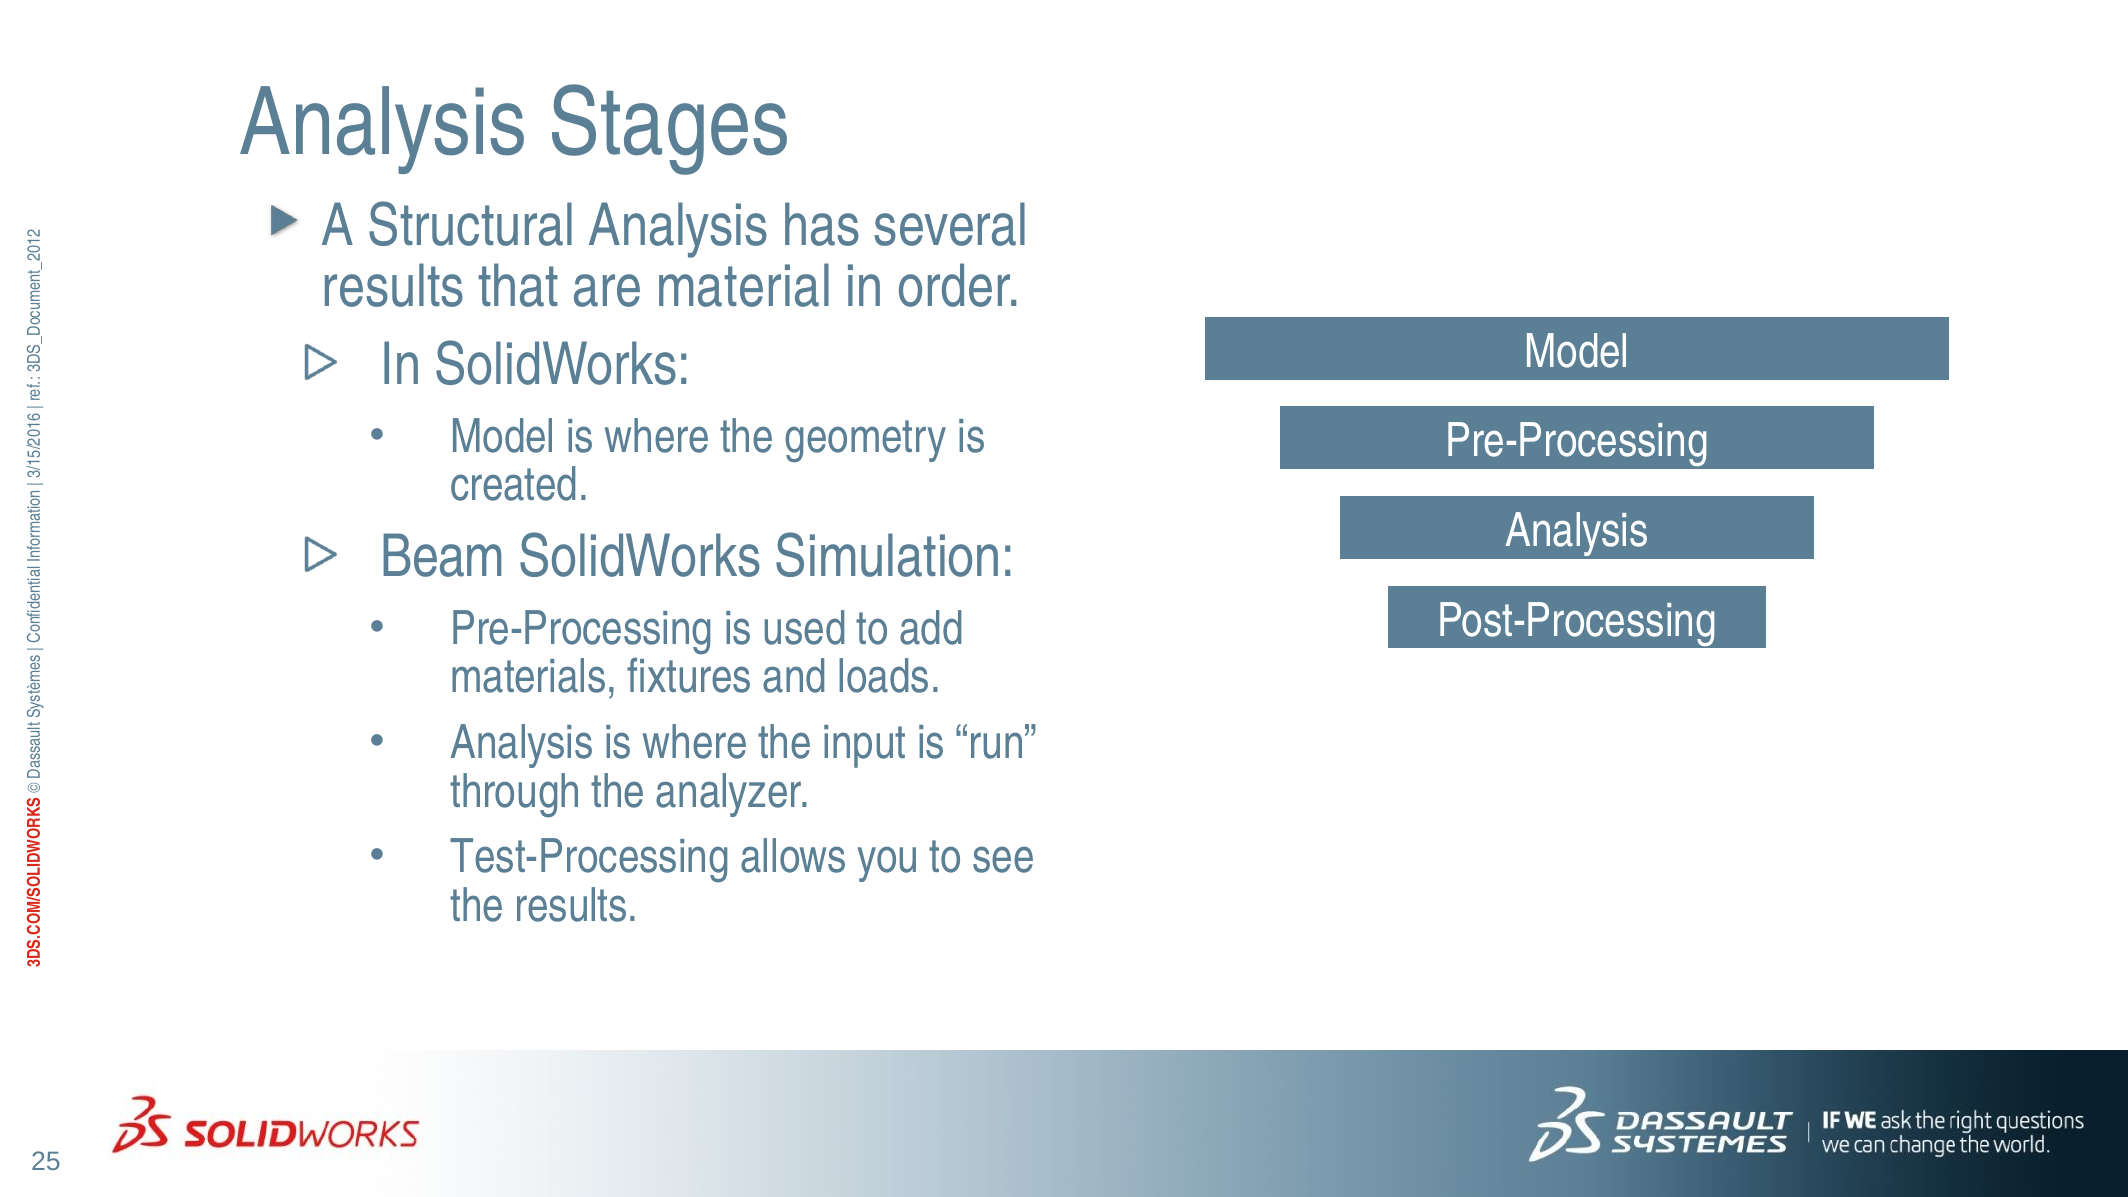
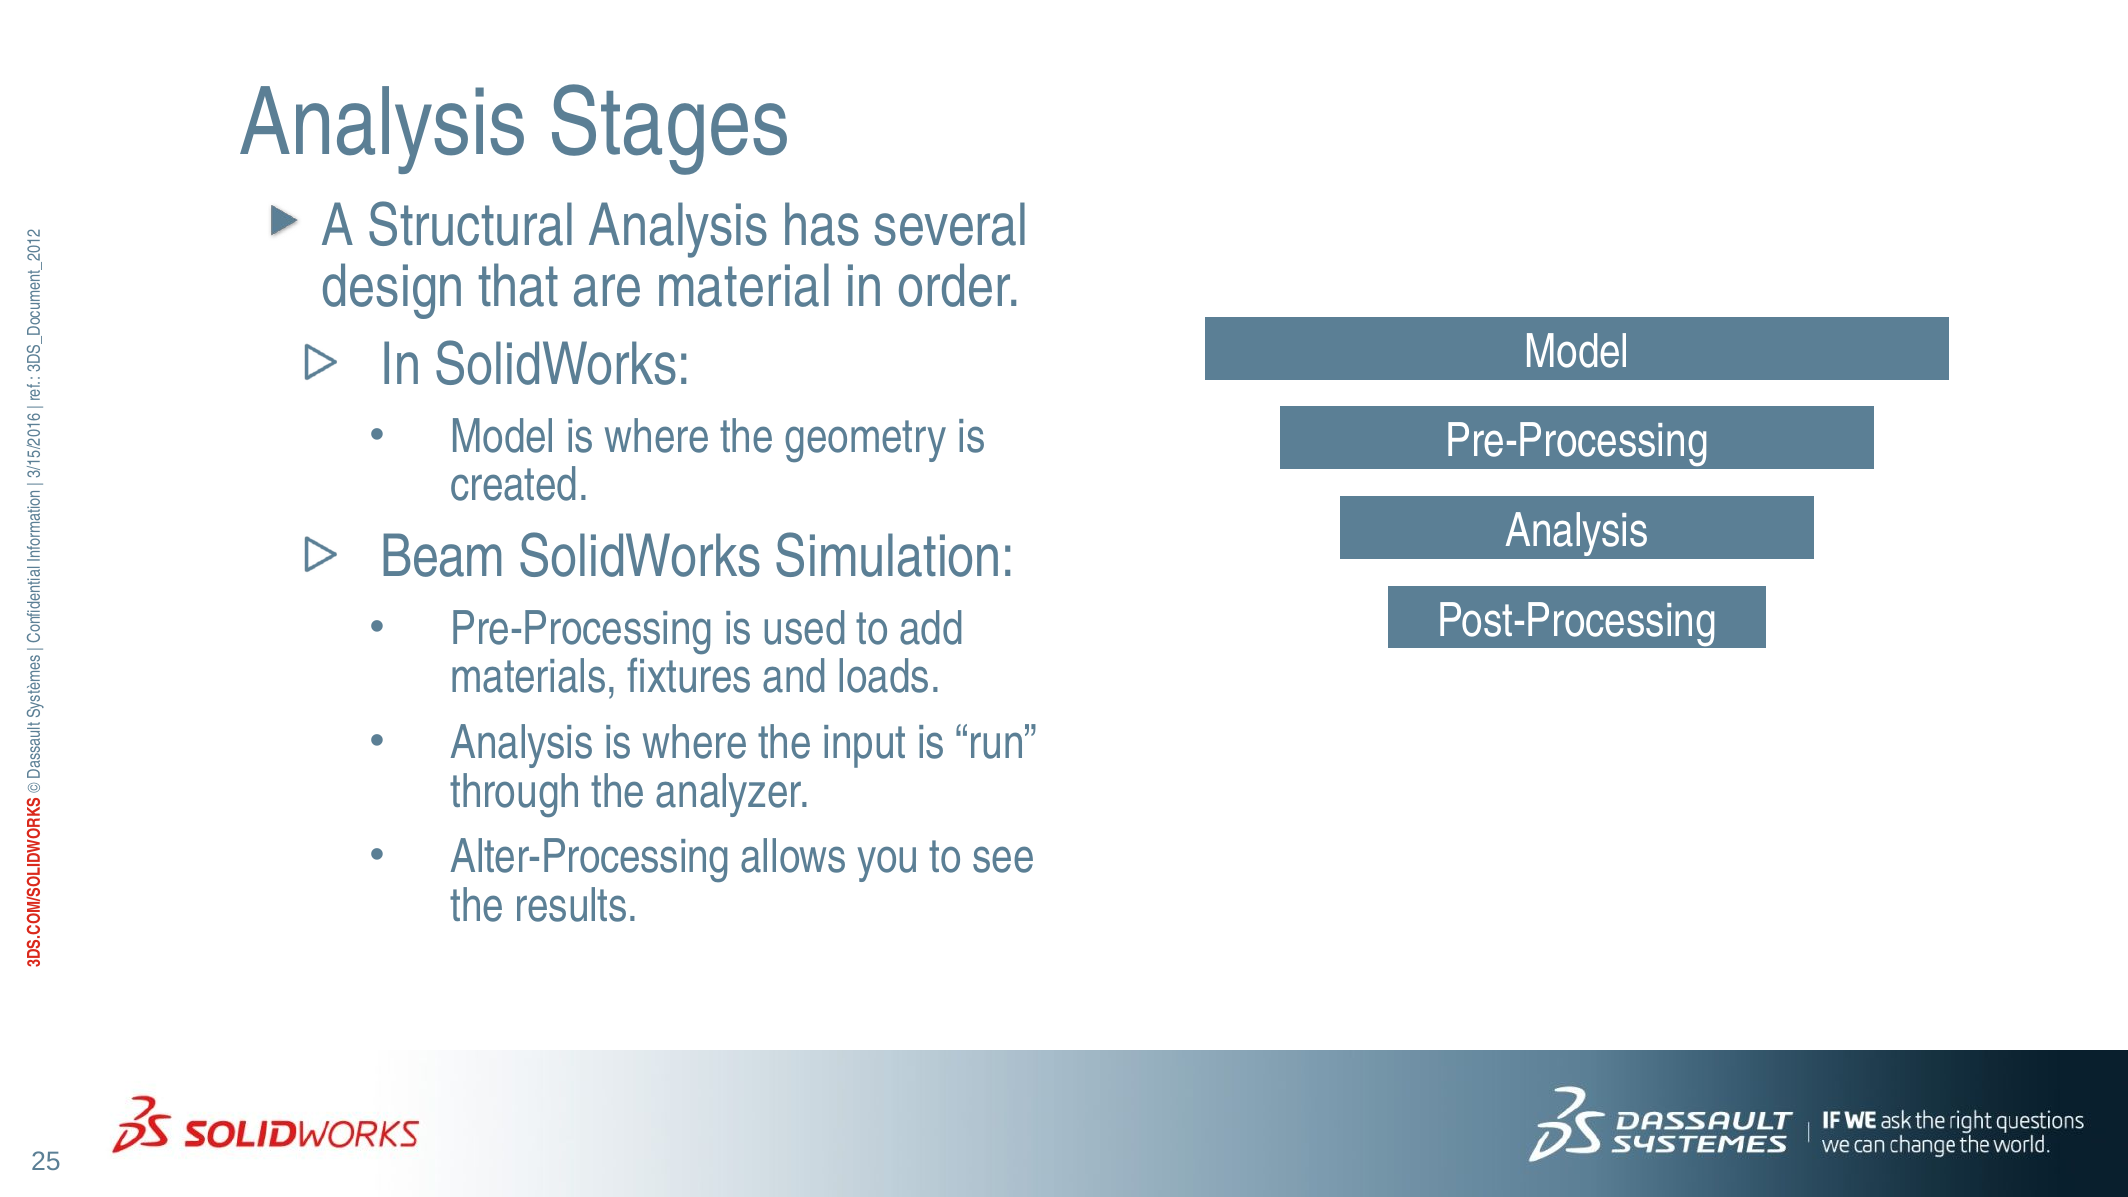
results at (393, 287): results -> design
Test-Processing: Test-Processing -> Alter-Processing
